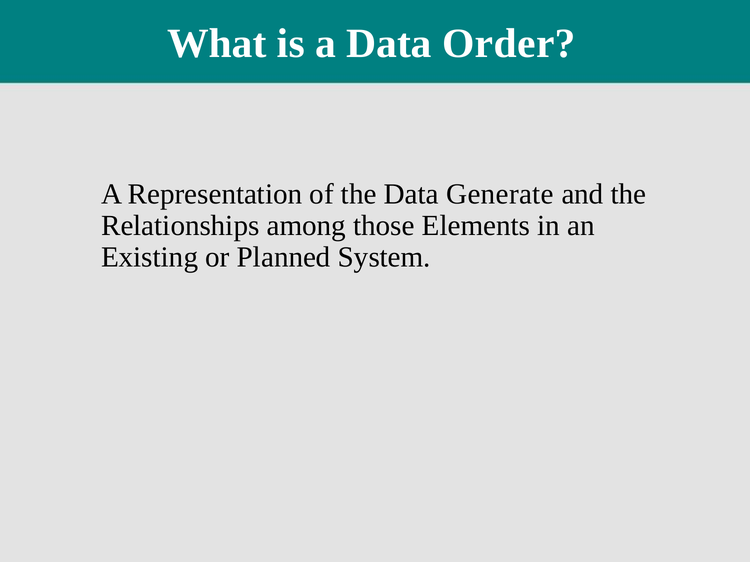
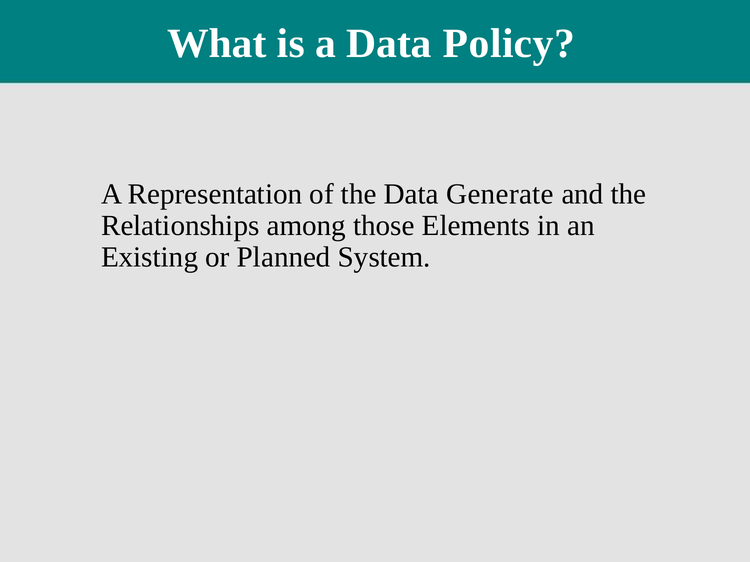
Order: Order -> Policy
